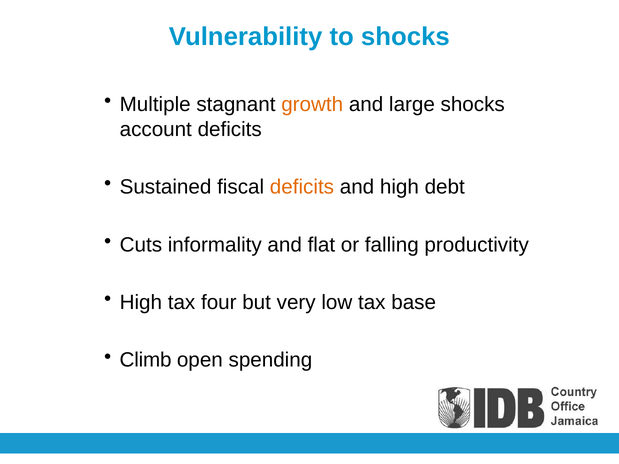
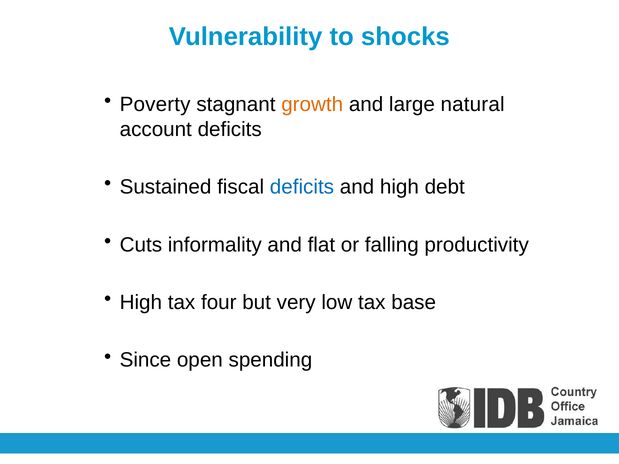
Multiple: Multiple -> Poverty
large shocks: shocks -> natural
deficits at (302, 187) colour: orange -> blue
Climb: Climb -> Since
